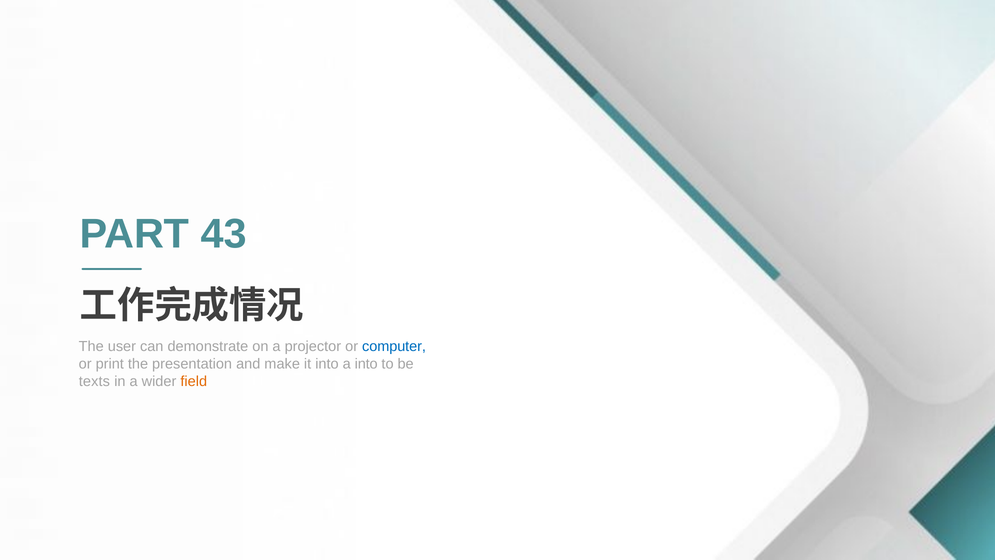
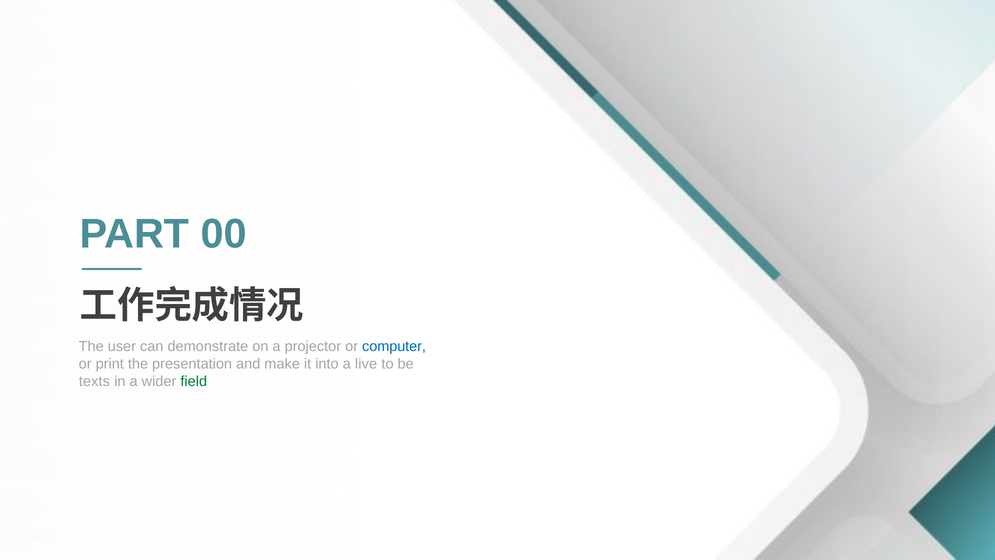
43: 43 -> 00
a into: into -> live
field colour: orange -> green
